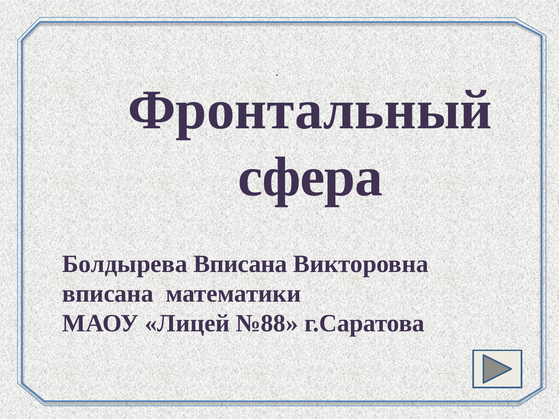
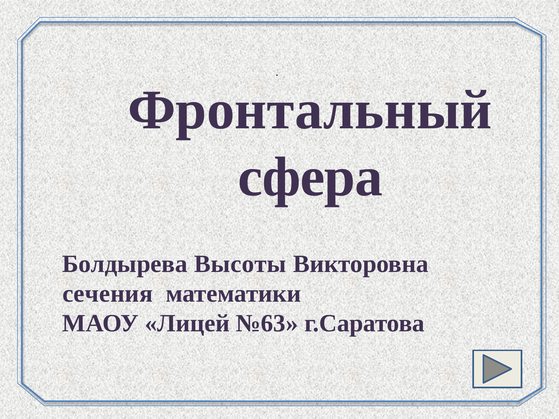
Болдырева Вписана: Вписана -> Высоты
вписана at (108, 294): вписана -> сечения
№88: №88 -> №63
